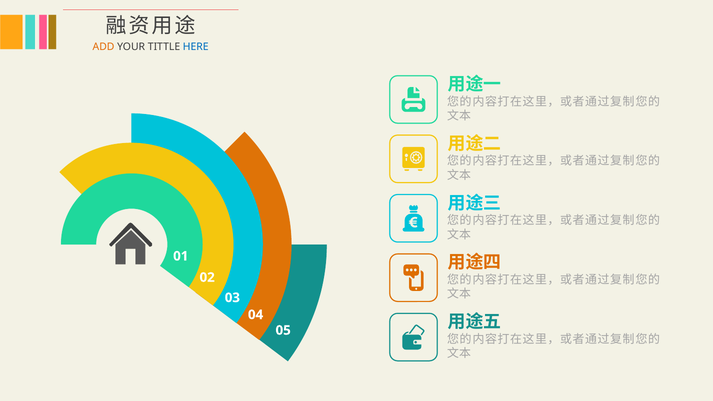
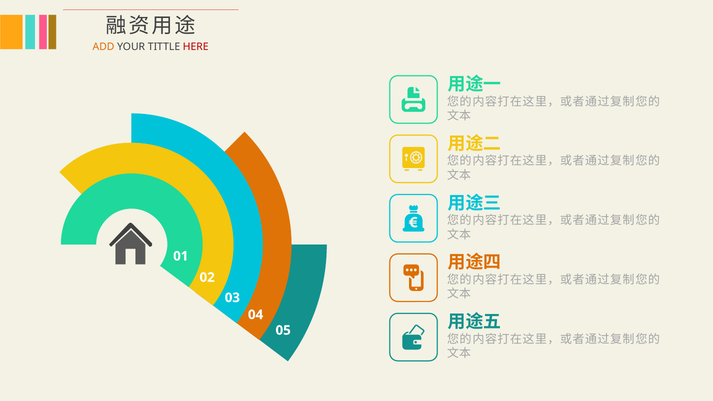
HERE colour: blue -> red
